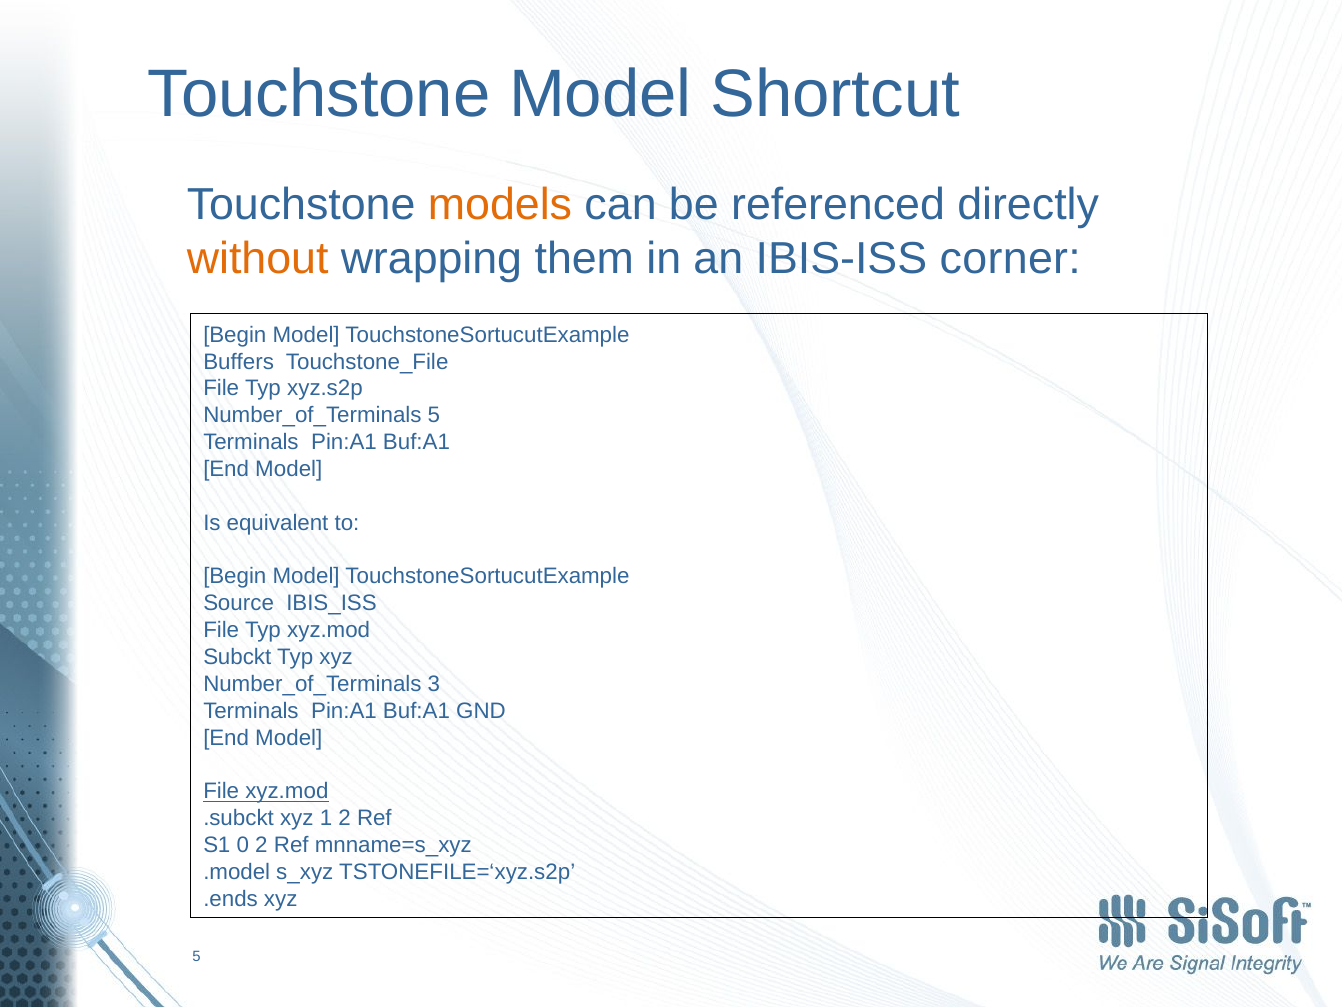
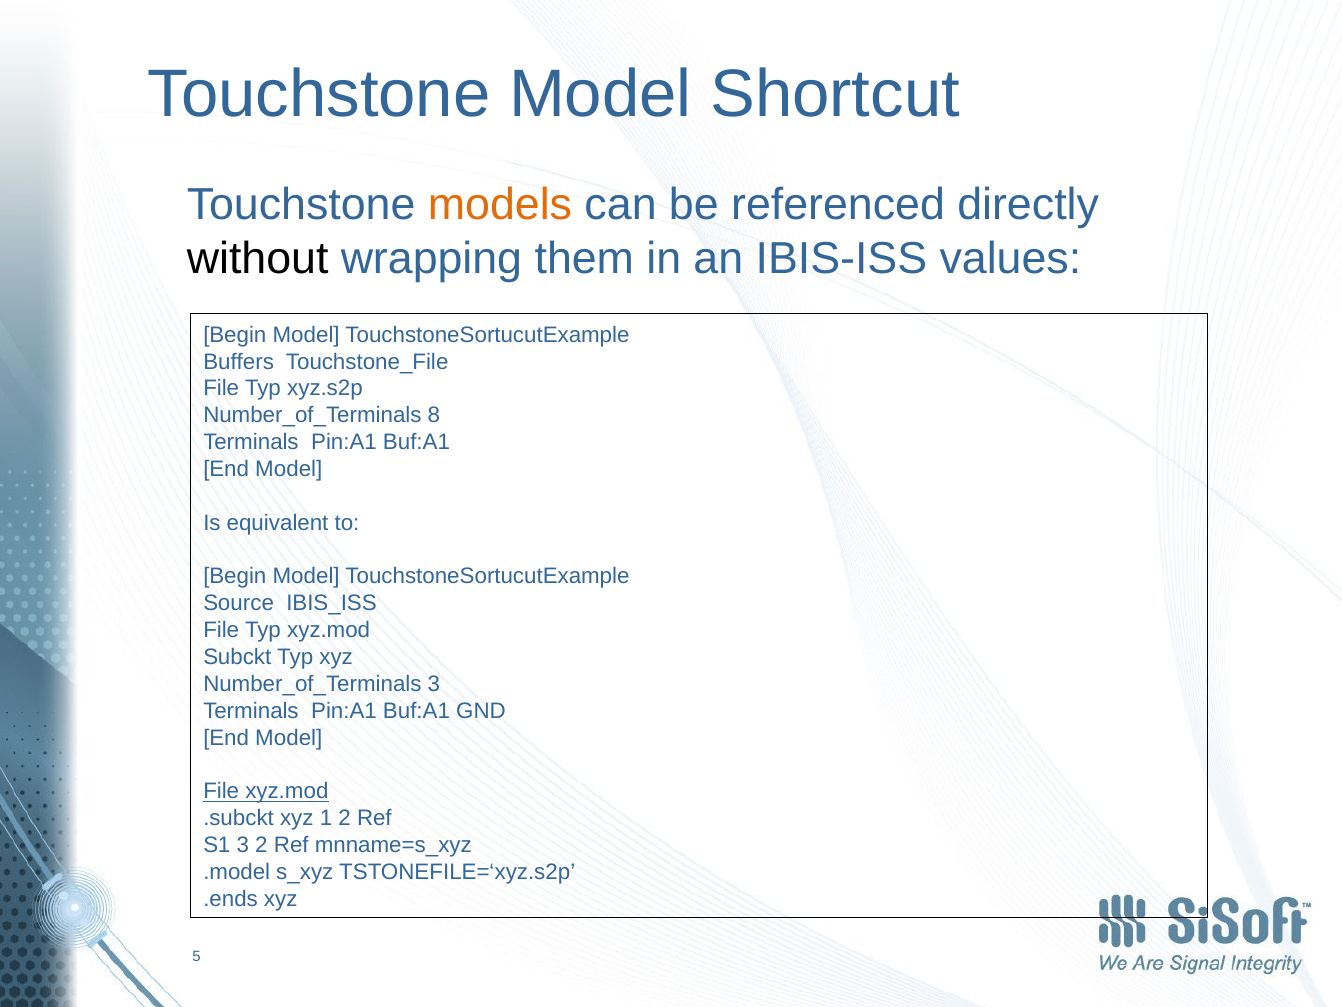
without colour: orange -> black
corner: corner -> values
Number_of_Terminals 5: 5 -> 8
S1 0: 0 -> 3
